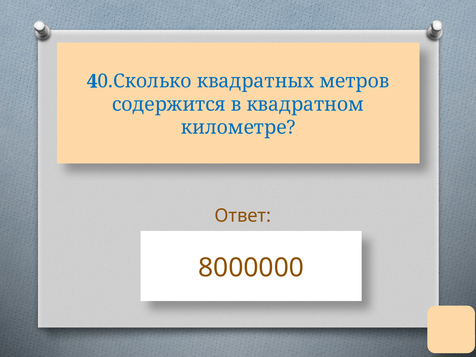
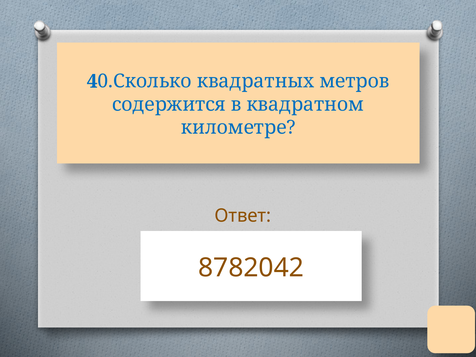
8000000: 8000000 -> 8782042
